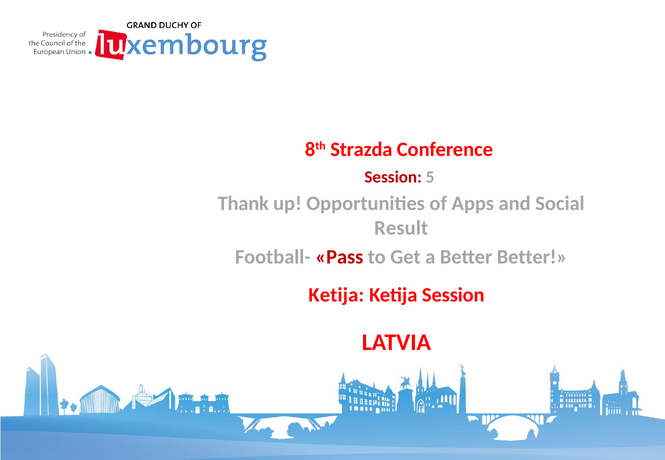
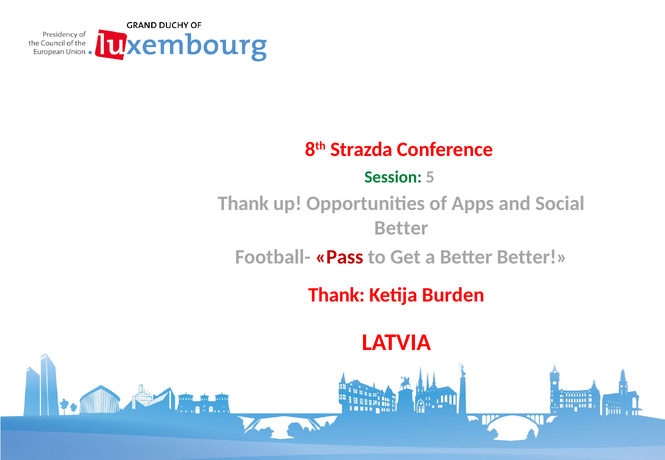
Session at (393, 177) colour: red -> green
Result at (401, 228): Result -> Better
Ketija at (336, 295): Ketija -> Thank
Ketija Session: Session -> Burden
